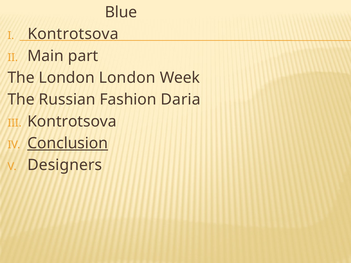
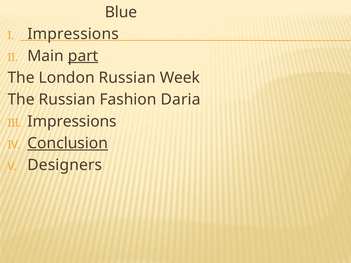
Kontrotsova at (73, 34): Kontrotsova -> Impressions
part underline: none -> present
London London: London -> Russian
Kontrotsova at (72, 122): Kontrotsova -> Impressions
